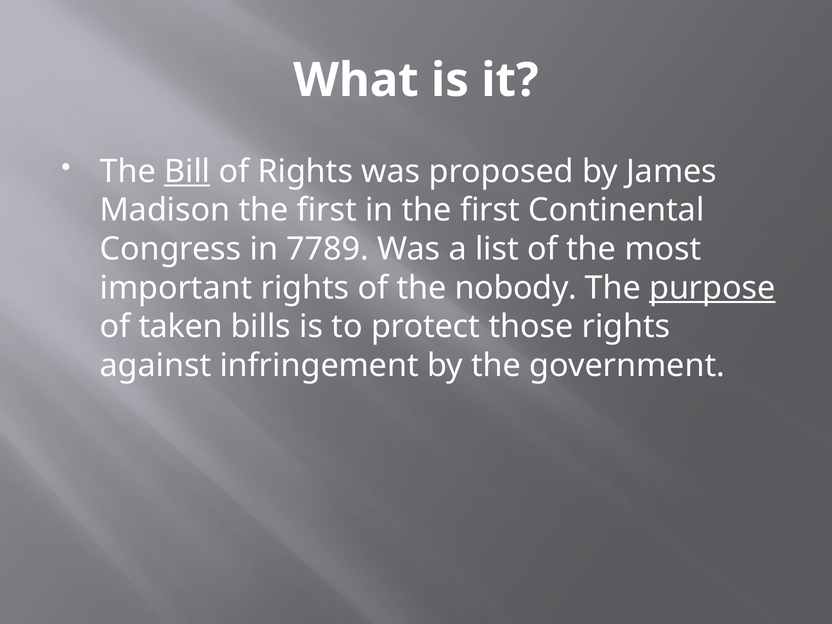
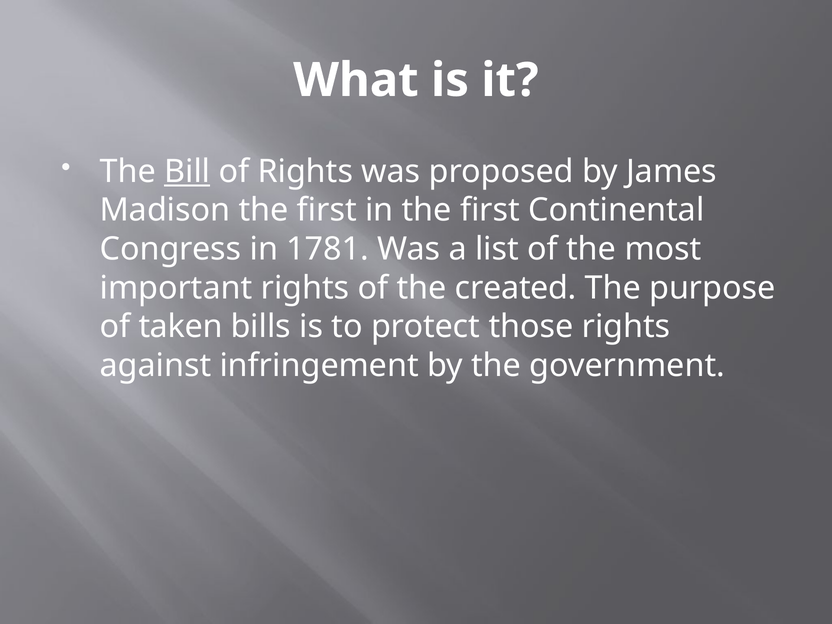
7789: 7789 -> 1781
nobody: nobody -> created
purpose underline: present -> none
